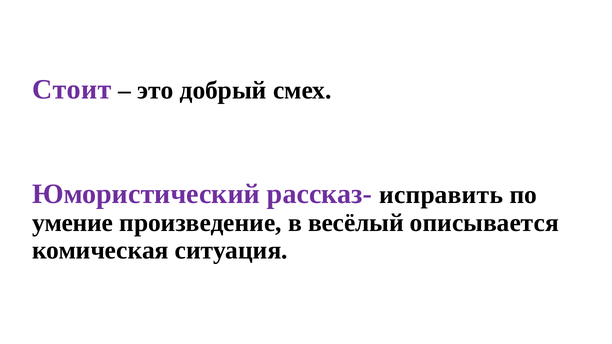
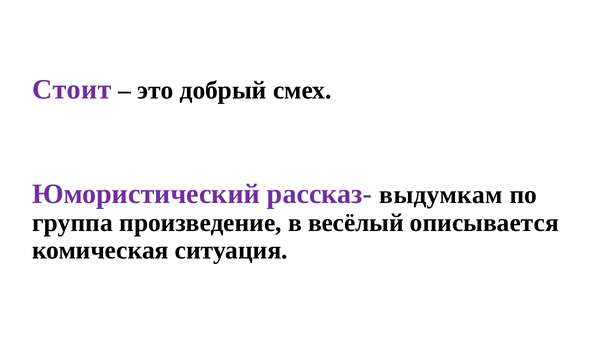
исправить: исправить -> выдумкам
умение: умение -> группа
